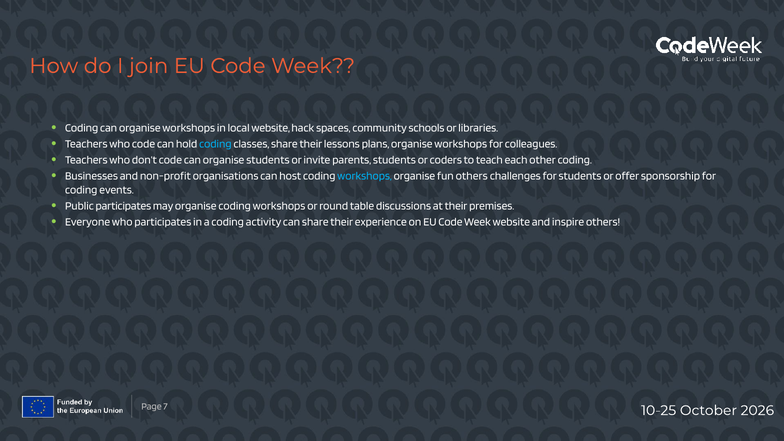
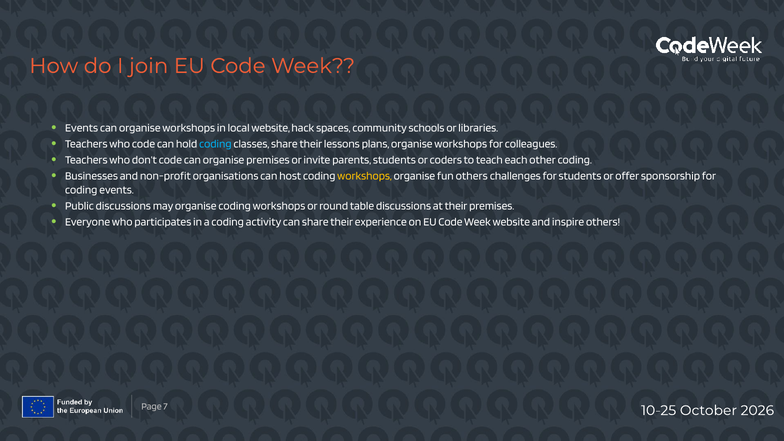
Coding at (82, 128): Coding -> Events
organise students: students -> premises
workshops at (365, 176) colour: light blue -> yellow
Public participates: participates -> discussions
